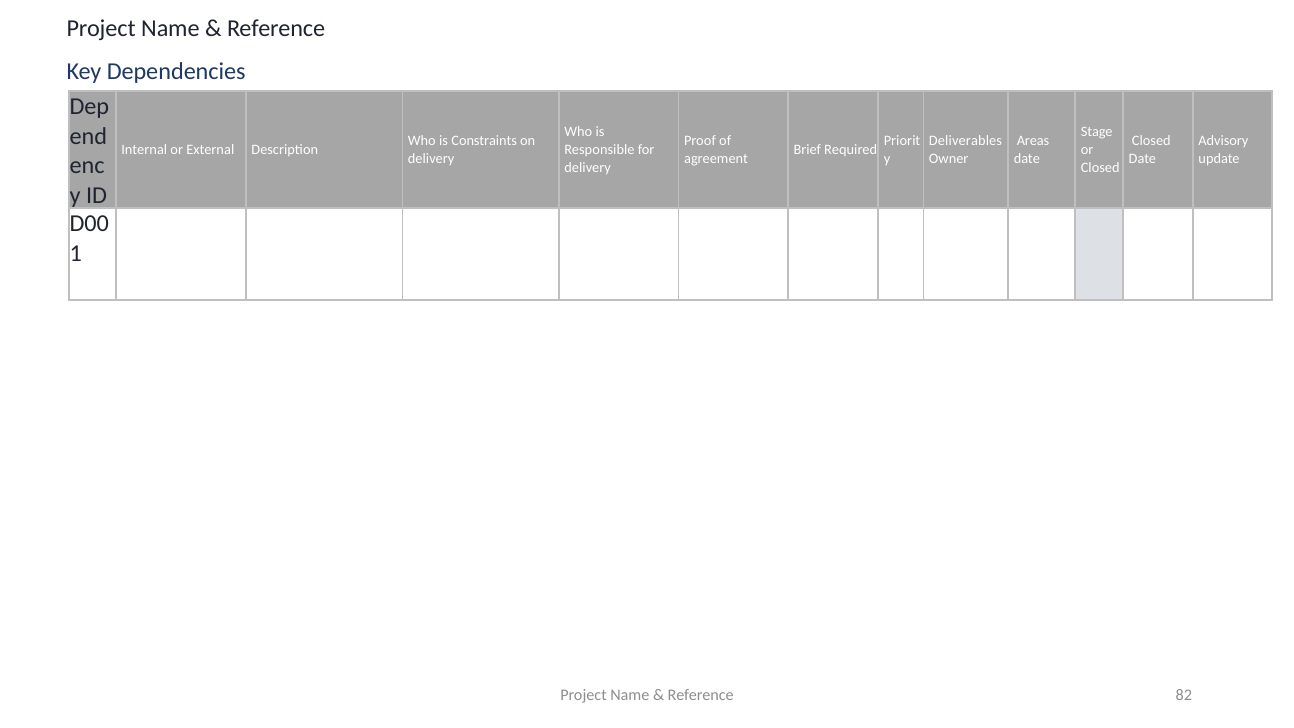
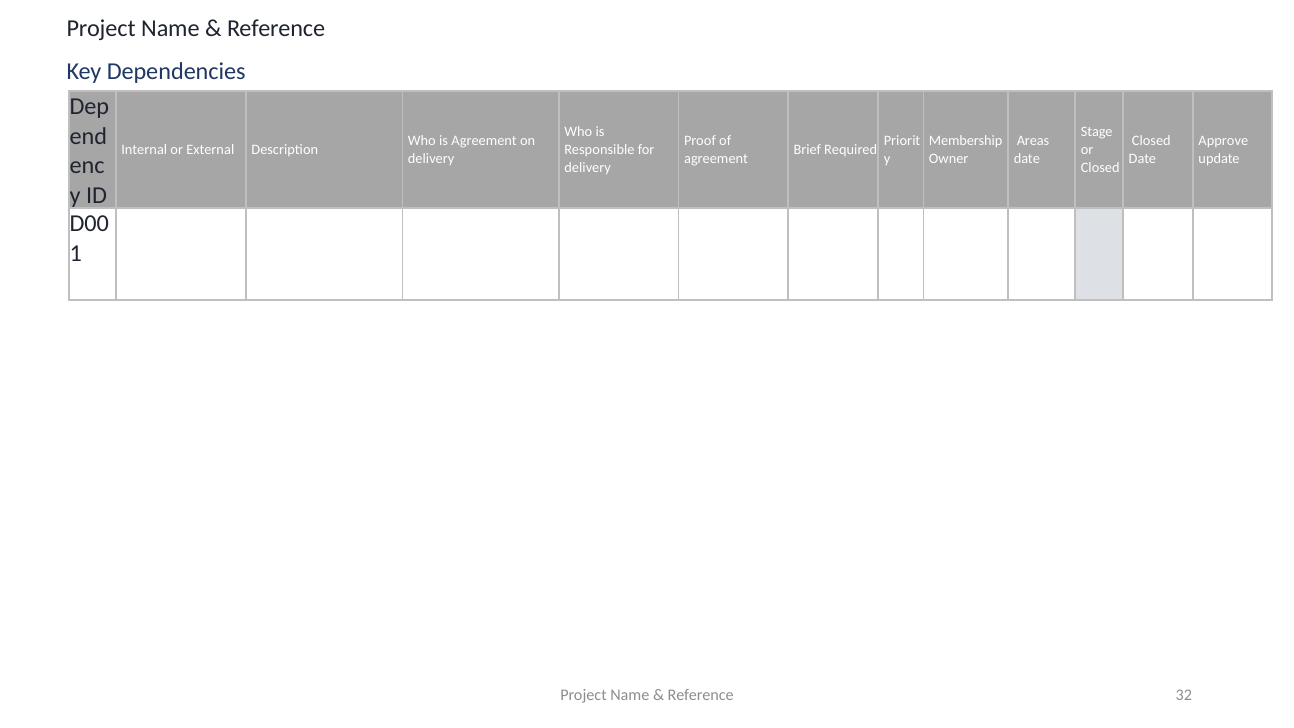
is Constraints: Constraints -> Agreement
Deliverables: Deliverables -> Membership
Advisory: Advisory -> Approve
82: 82 -> 32
